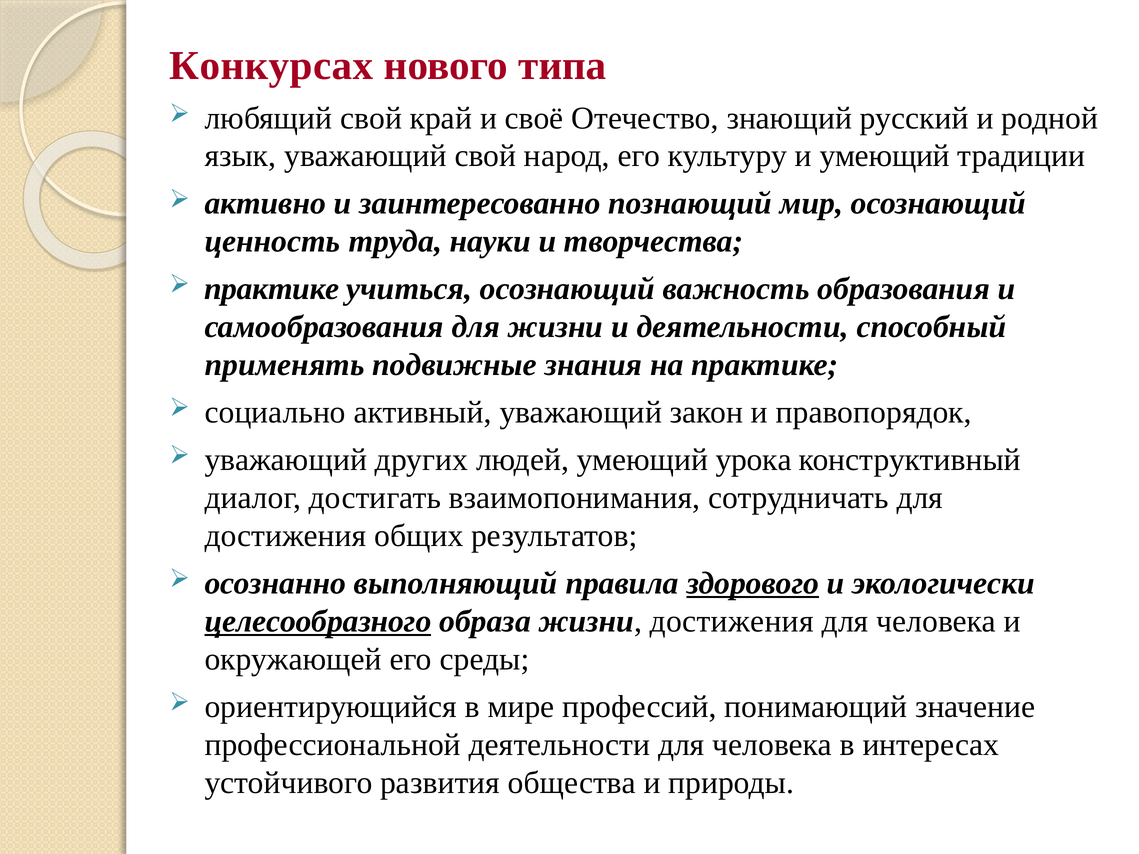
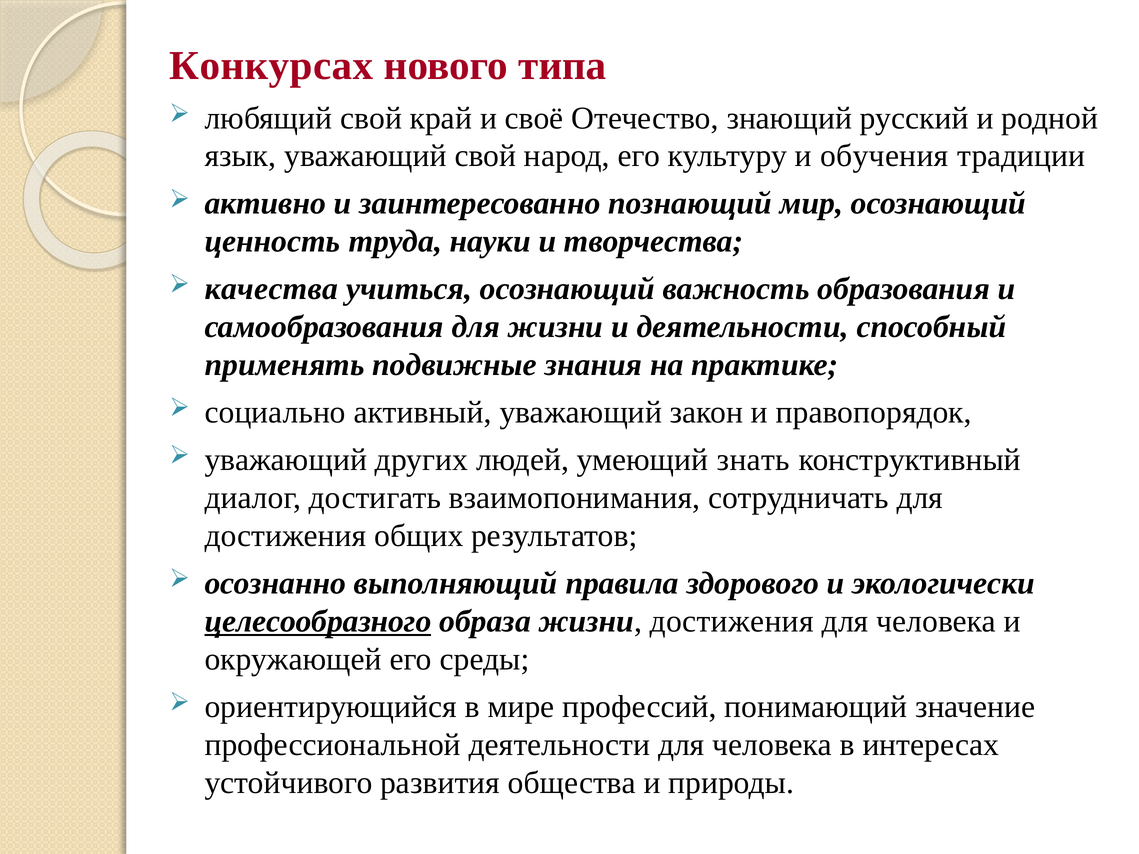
и умеющий: умеющий -> обучения
практике at (272, 289): практике -> качества
урока: урока -> знать
здорового underline: present -> none
